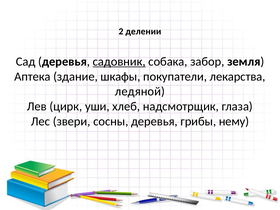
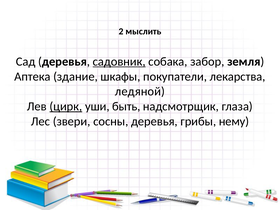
делении: делении -> мыслить
цирк underline: none -> present
хлеб: хлеб -> быть
